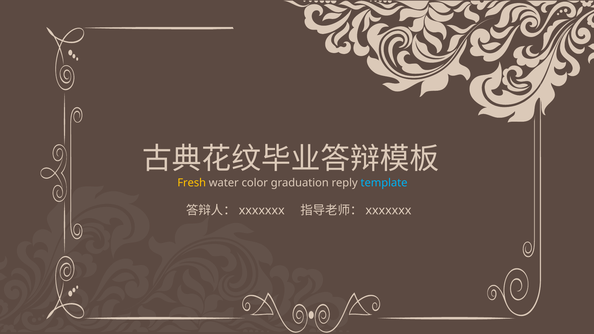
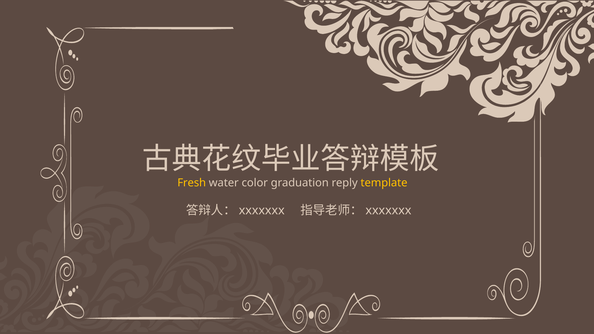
template colour: light blue -> yellow
